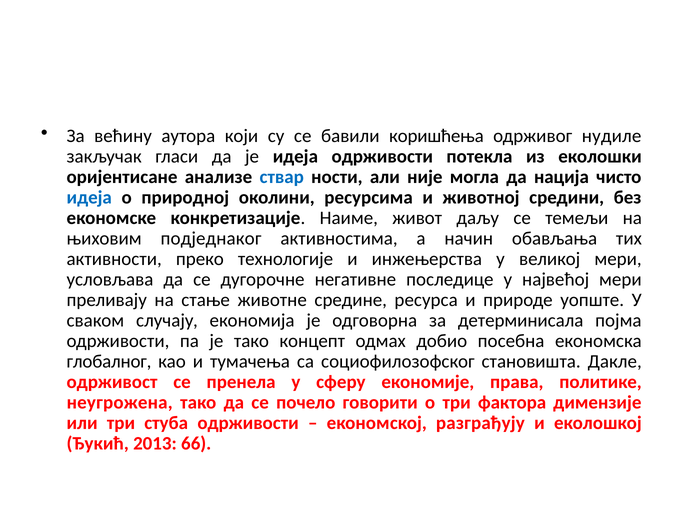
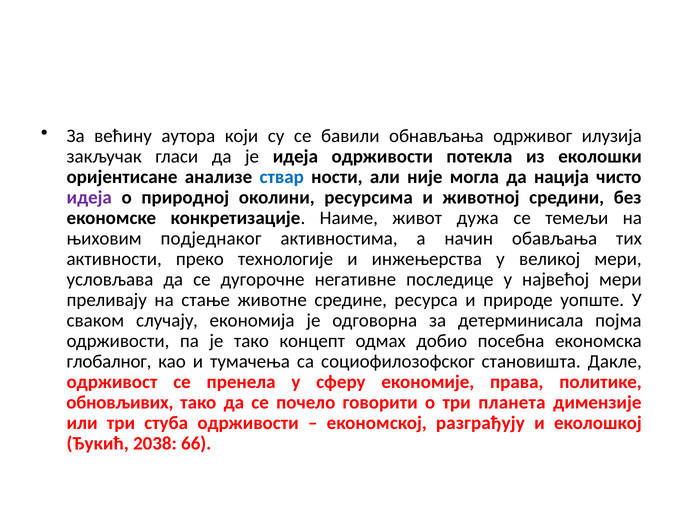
коришћења: коришћења -> обнављања
нудиле: нудиле -> илузија
идеја at (89, 197) colour: blue -> purple
даљу: даљу -> дужа
неугрожена: неугрожена -> обновљивих
фактора: фактора -> планета
2013: 2013 -> 2038
